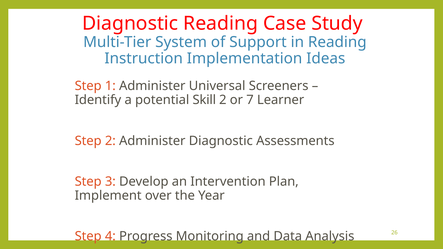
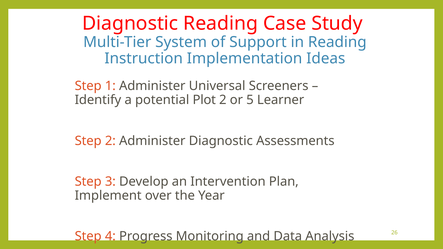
Skill: Skill -> Plot
7: 7 -> 5
